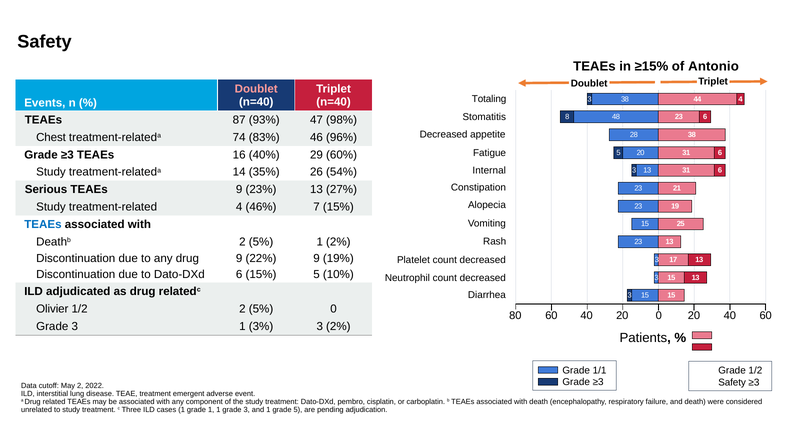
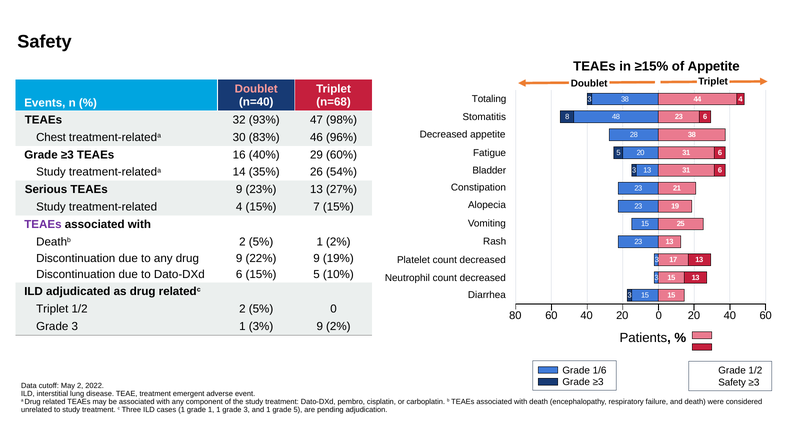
of Antonio: Antonio -> Appetite
n=40 at (334, 102): n=40 -> n=68
87: 87 -> 32
74: 74 -> 30
Internal: Internal -> Bladder
4 46%: 46% -> 15%
TEAEs at (43, 225) colour: blue -> purple
Olivier at (52, 309): Olivier -> Triplet
3% 3: 3 -> 9
1/1: 1/1 -> 1/6
